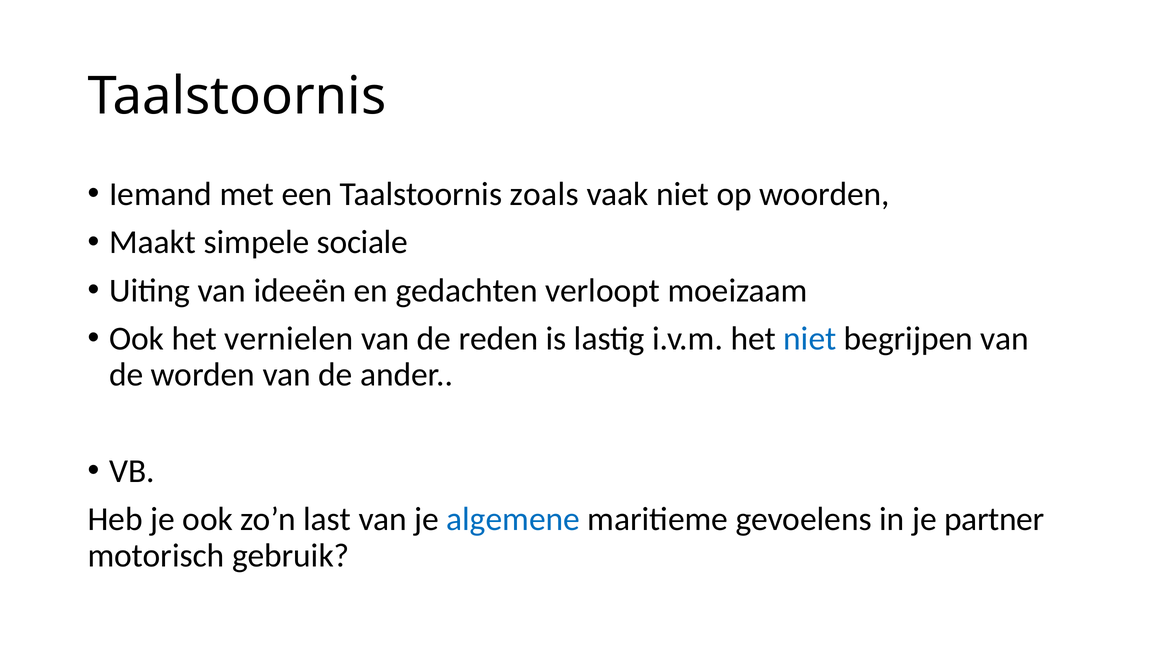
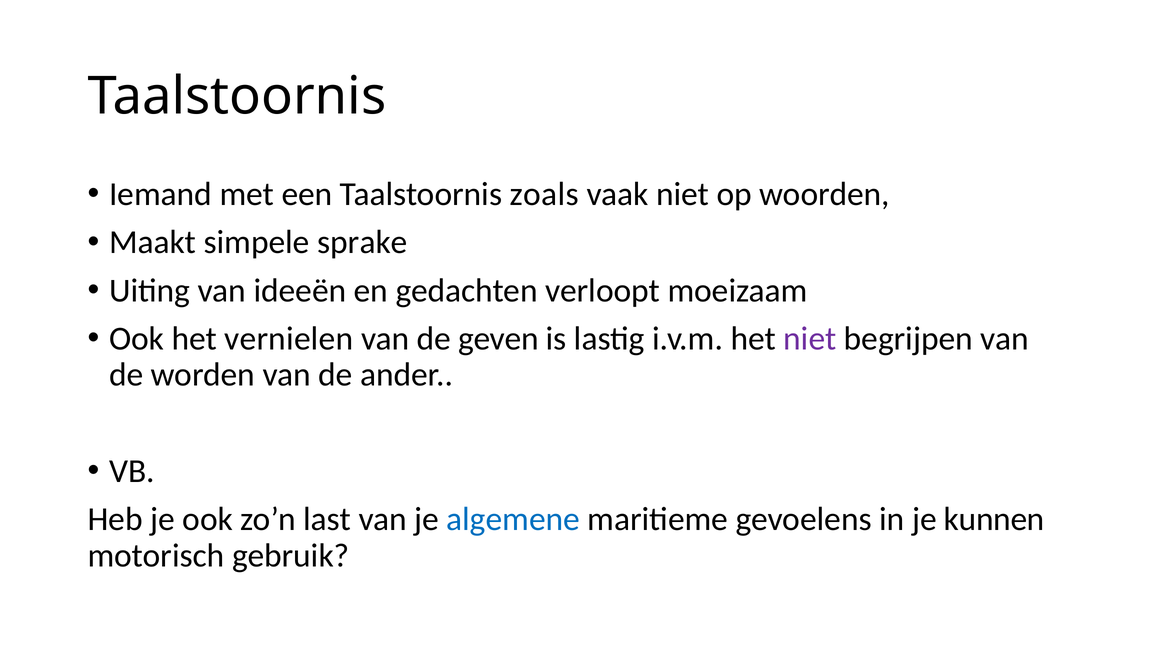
sociale: sociale -> sprake
reden: reden -> geven
niet at (810, 339) colour: blue -> purple
partner: partner -> kunnen
